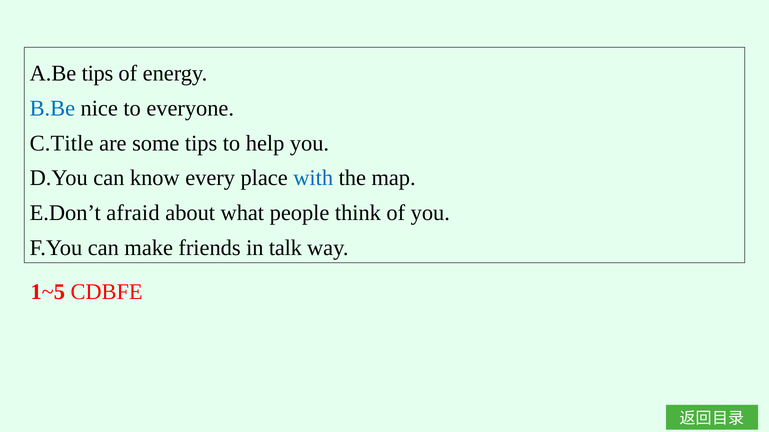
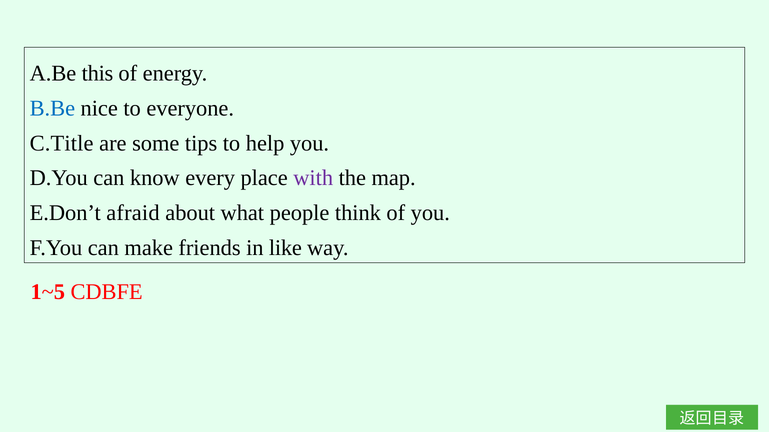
A.Be tips: tips -> this
with colour: blue -> purple
talk: talk -> like
